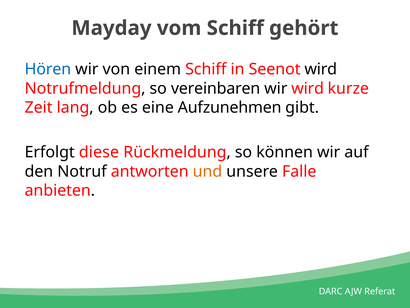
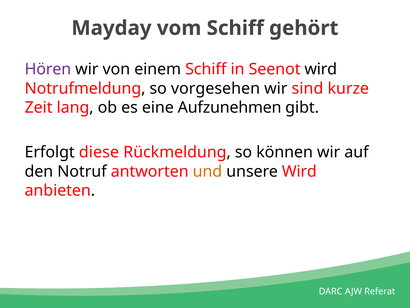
Hören colour: blue -> purple
vereinbaren: vereinbaren -> vorgesehen
wir wird: wird -> sind
unsere Falle: Falle -> Wird
